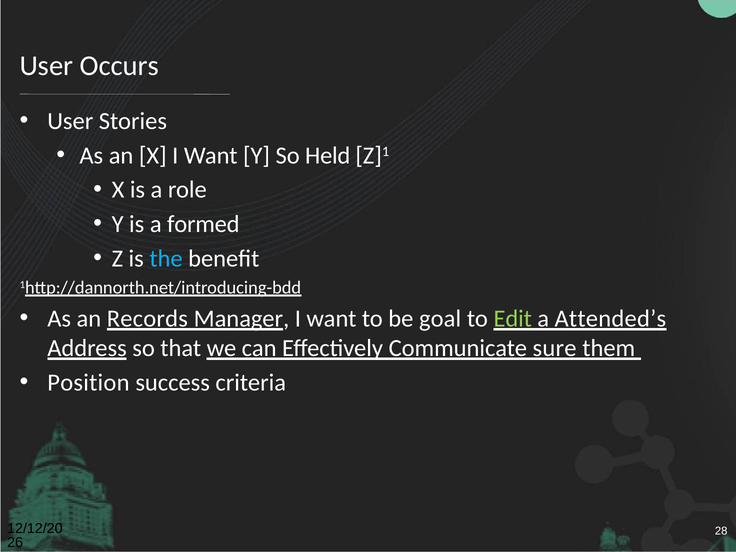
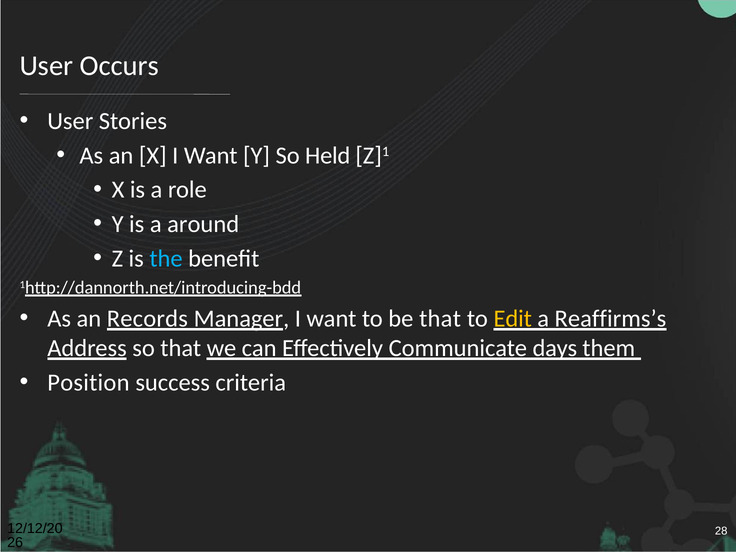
formed: formed -> around
be goal: goal -> that
Edit colour: light green -> yellow
Attended’s: Attended’s -> Reaffirms’s
sure: sure -> days
